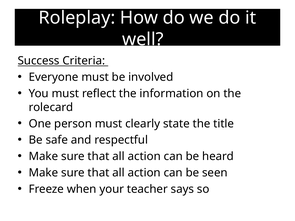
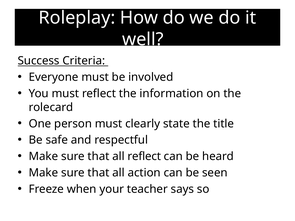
action at (144, 157): action -> reflect
